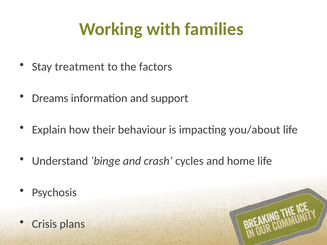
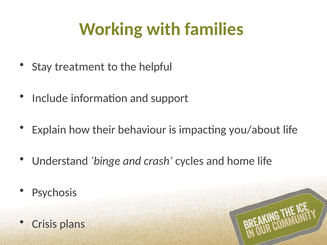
factors: factors -> helpful
Dreams: Dreams -> Include
